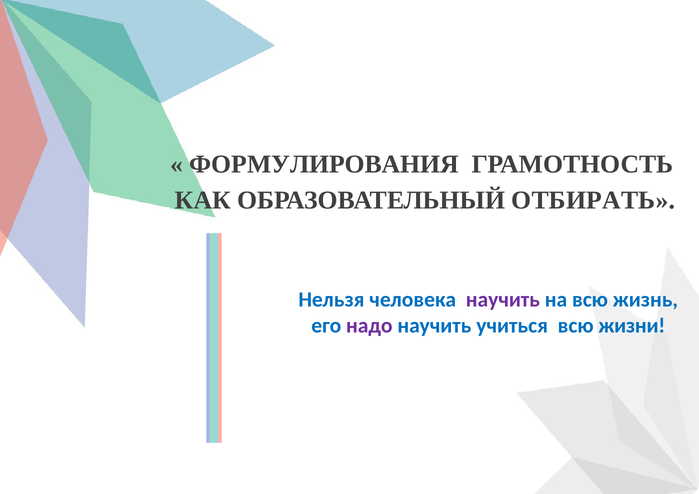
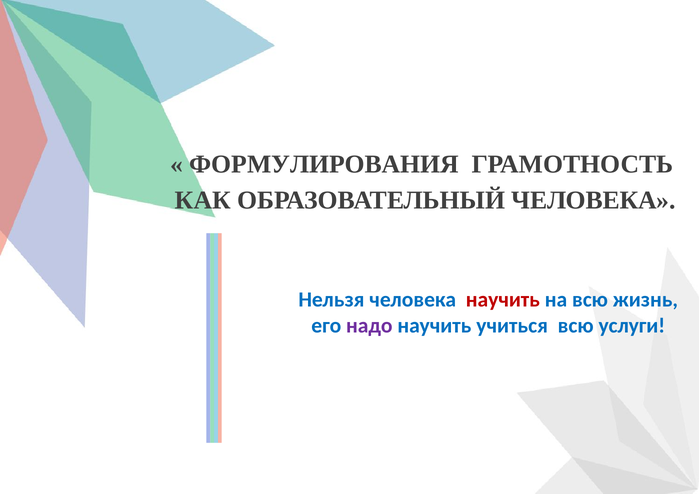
ОБРАЗОВАТЕЛЬНЫЙ ОТБИРАТЬ: ОТБИРАТЬ -> ЧЕЛОВЕКА
научить at (503, 300) colour: purple -> red
жизни: жизни -> услуги
